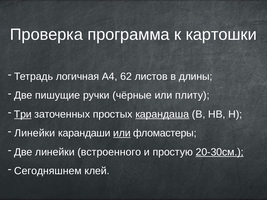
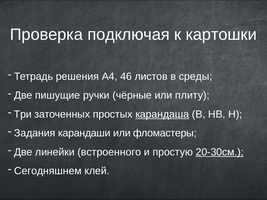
программа: программа -> подключая
логичная: логичная -> решения
62: 62 -> 46
длины: длины -> среды
Три underline: present -> none
Линейки at (35, 133): Линейки -> Задания
или at (122, 133) underline: present -> none
